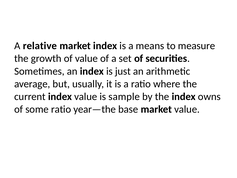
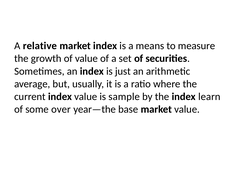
owns: owns -> learn
some ratio: ratio -> over
